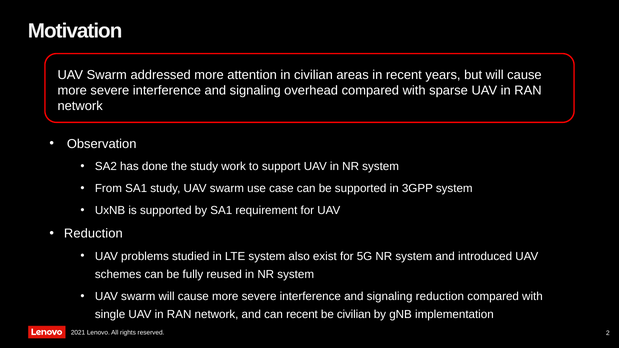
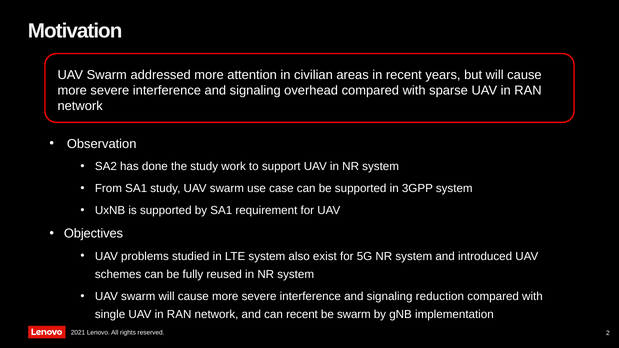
Reduction at (93, 234): Reduction -> Objectives
be civilian: civilian -> swarm
